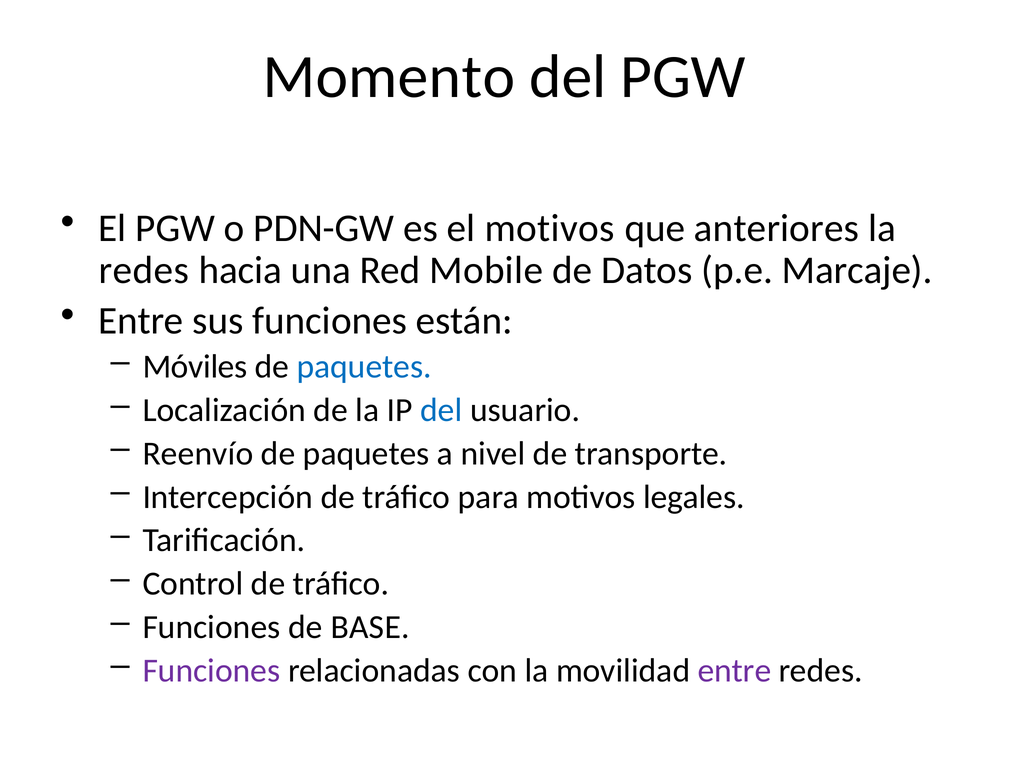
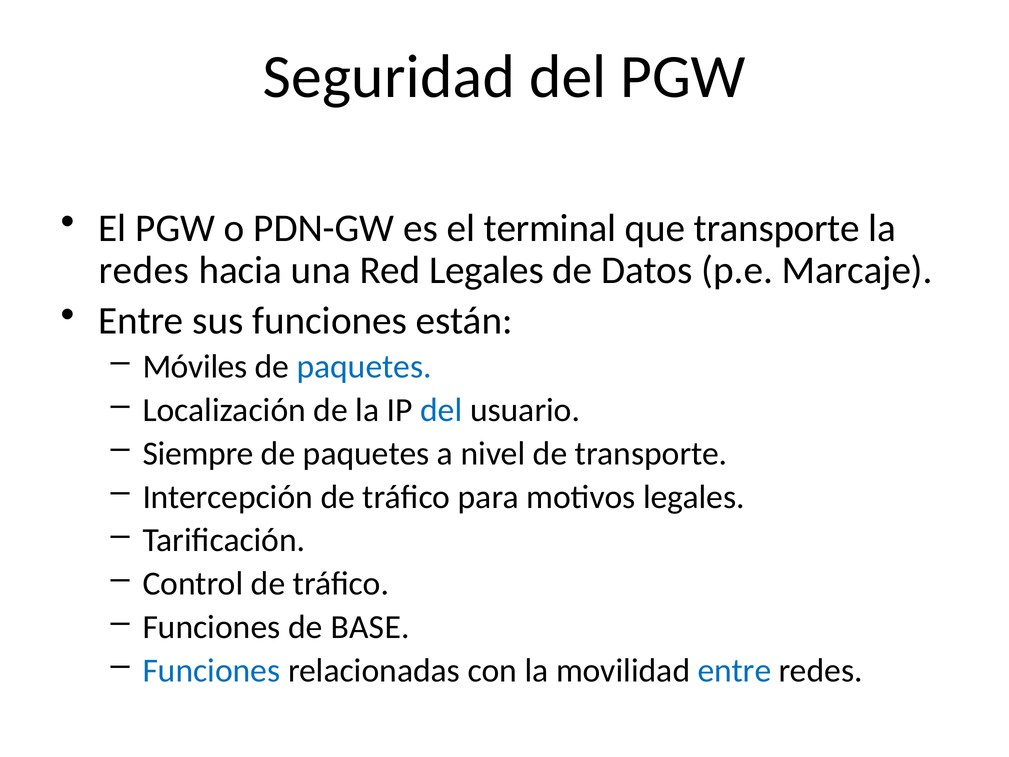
Momento: Momento -> Seguridad
el motivos: motivos -> terminal
que anteriores: anteriores -> transporte
Red Mobile: Mobile -> Legales
Reenvío: Reenvío -> Siempre
Funciones at (211, 670) colour: purple -> blue
entre at (735, 670) colour: purple -> blue
